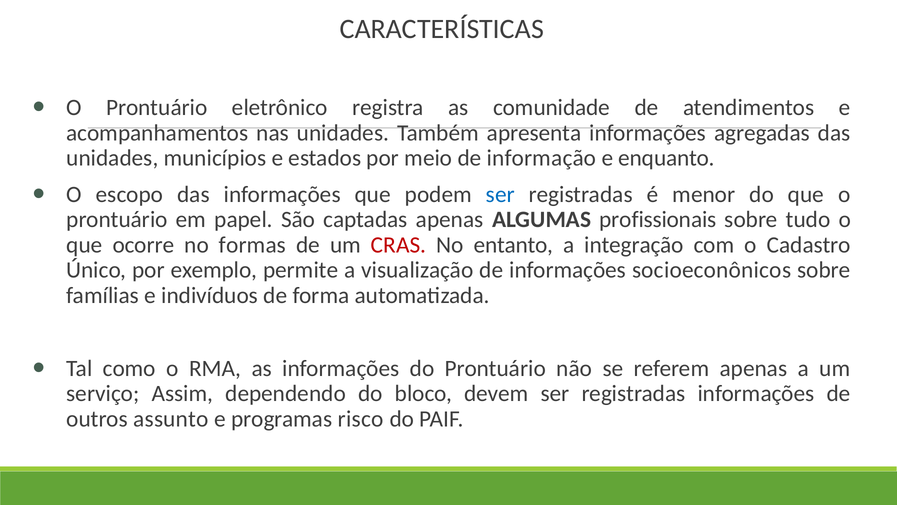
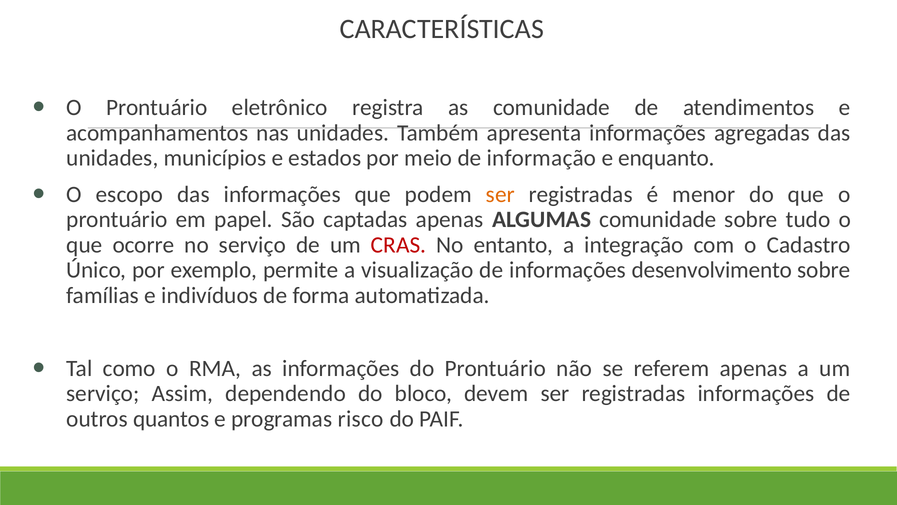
ser at (500, 194) colour: blue -> orange
ALGUMAS profissionais: profissionais -> comunidade
no formas: formas -> serviço
socioeconônicos: socioeconônicos -> desenvolvimento
assunto: assunto -> quantos
